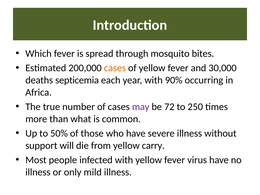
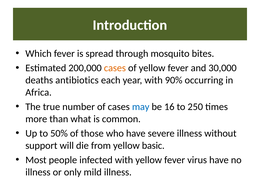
septicemia: septicemia -> antibiotics
may colour: purple -> blue
72: 72 -> 16
carry: carry -> basic
